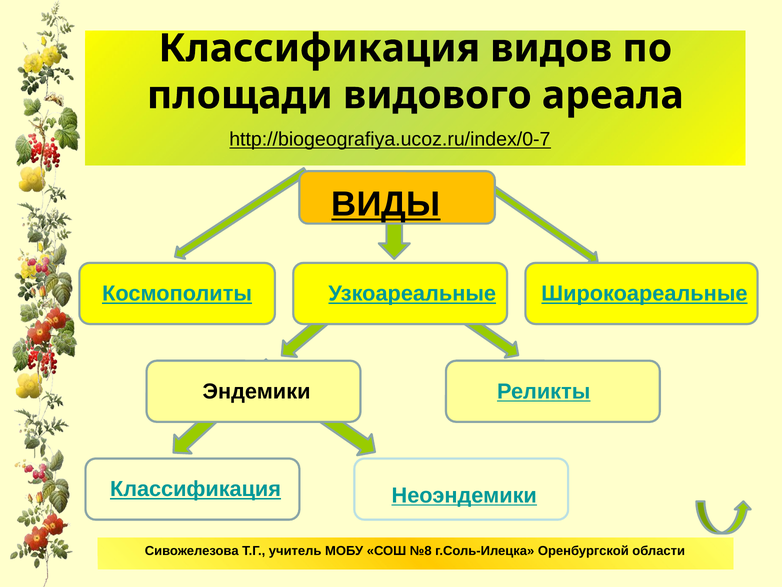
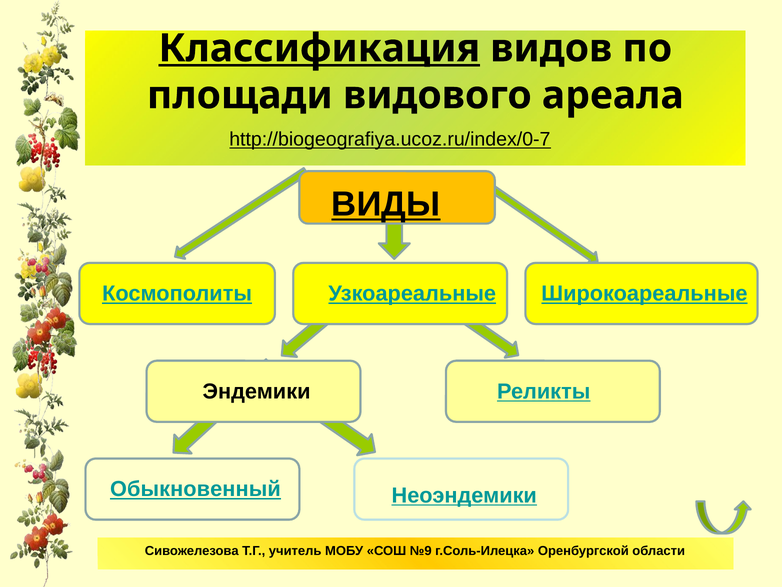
Классификация at (319, 48) underline: none -> present
Классификация at (195, 489): Классификация -> Обыкновенный
№8: №8 -> №9
